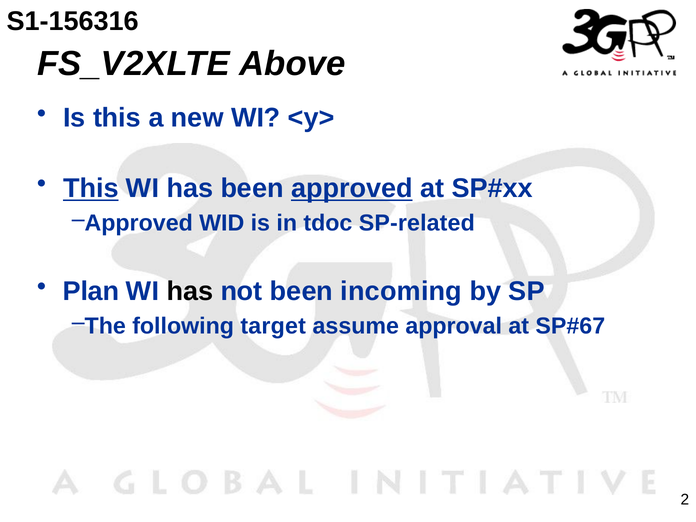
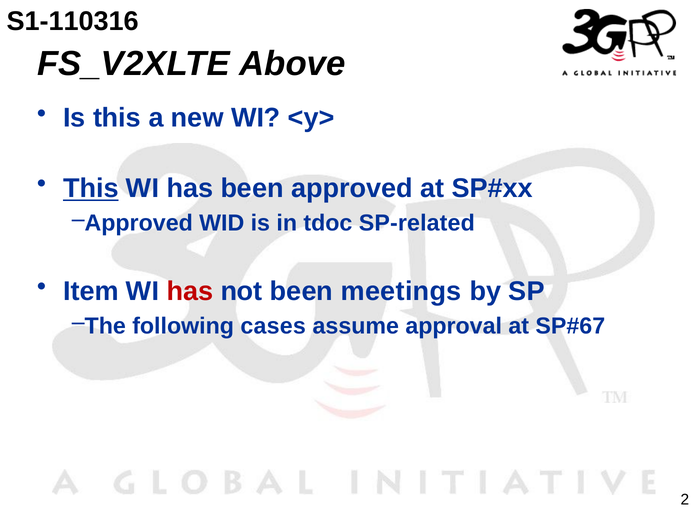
S1-156316: S1-156316 -> S1-110316
approved at (352, 188) underline: present -> none
Plan: Plan -> Item
has at (190, 291) colour: black -> red
incoming: incoming -> meetings
target: target -> cases
